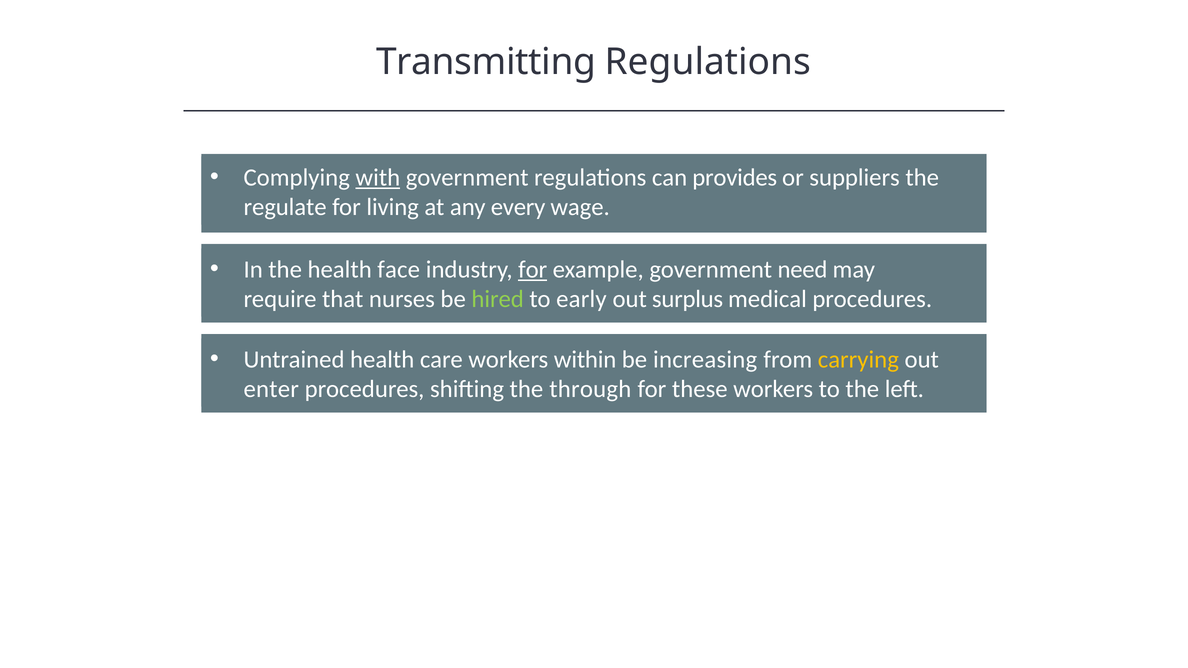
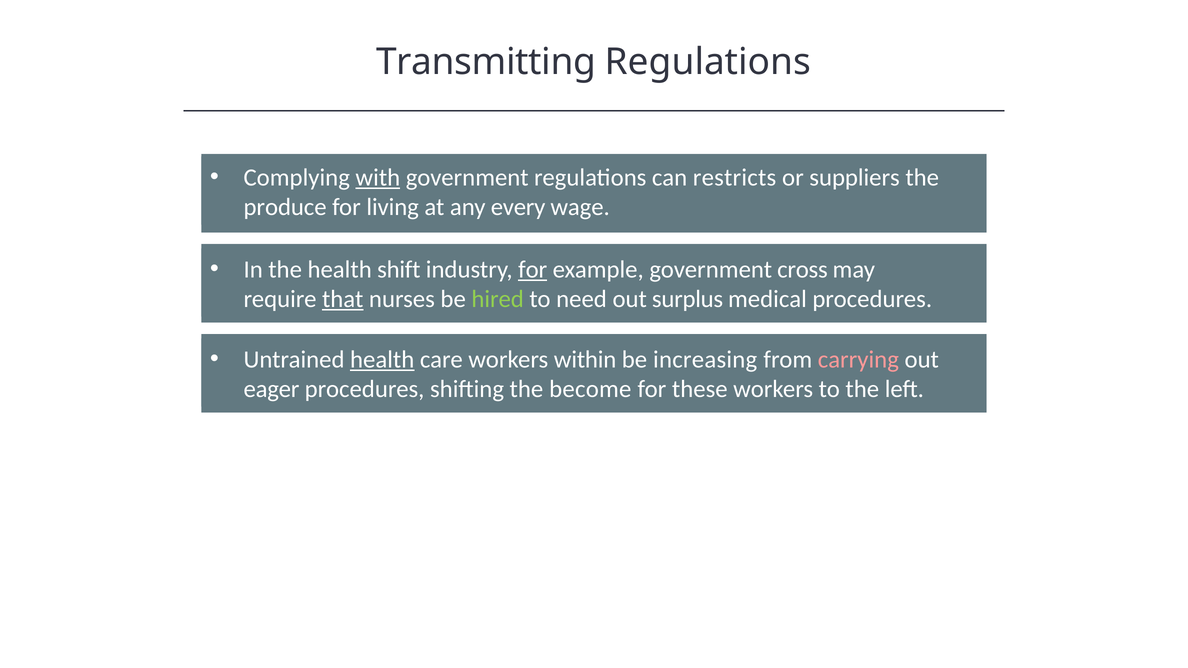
provides: provides -> restricts
regulate: regulate -> produce
face: face -> shift
need: need -> cross
that underline: none -> present
early: early -> need
health at (382, 360) underline: none -> present
carrying colour: yellow -> pink
enter: enter -> eager
through: through -> become
